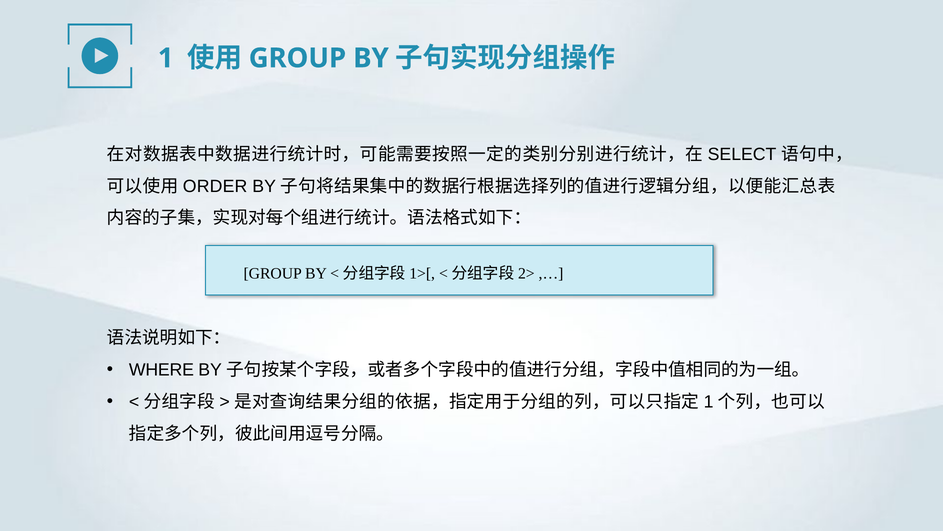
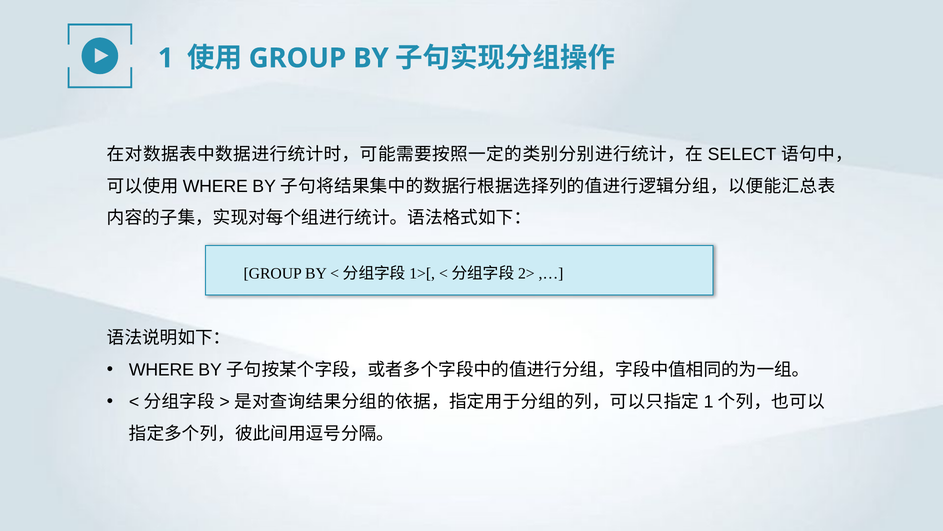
ORDER at (215, 186): ORDER -> WHERE
